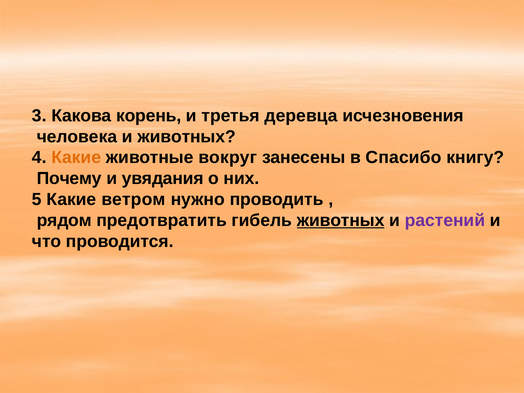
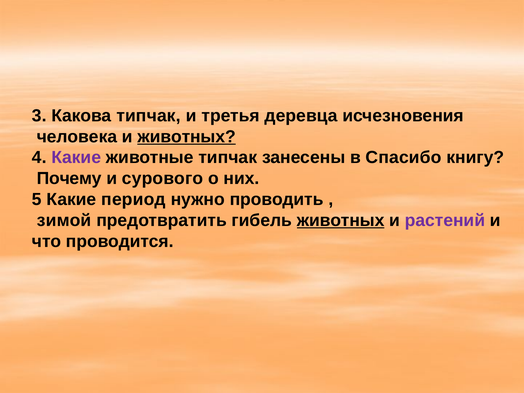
Какова корень: корень -> типчак
животных at (187, 137) underline: none -> present
Какие at (76, 158) colour: orange -> purple
животные вокруг: вокруг -> типчак
увядания: увядания -> сурового
ветром: ветром -> период
рядом: рядом -> зимой
